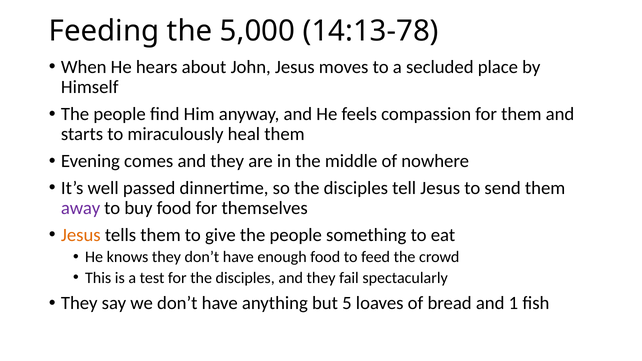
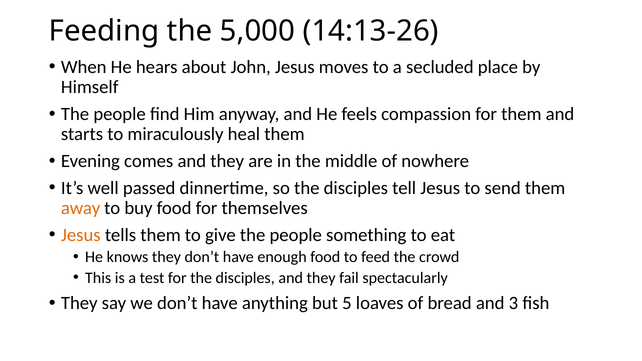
14:13-78: 14:13-78 -> 14:13-26
away colour: purple -> orange
1: 1 -> 3
